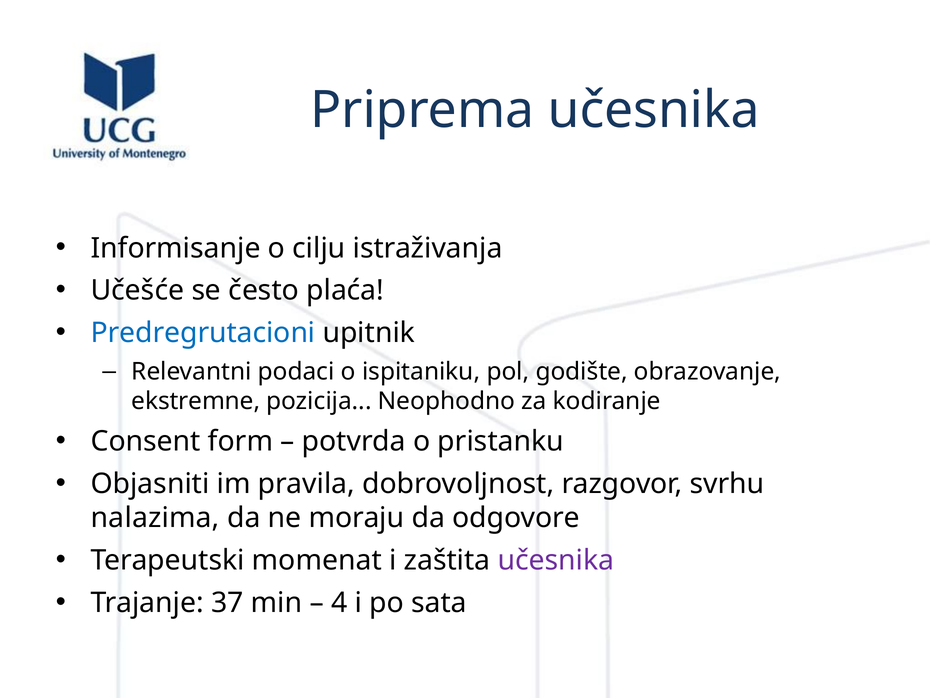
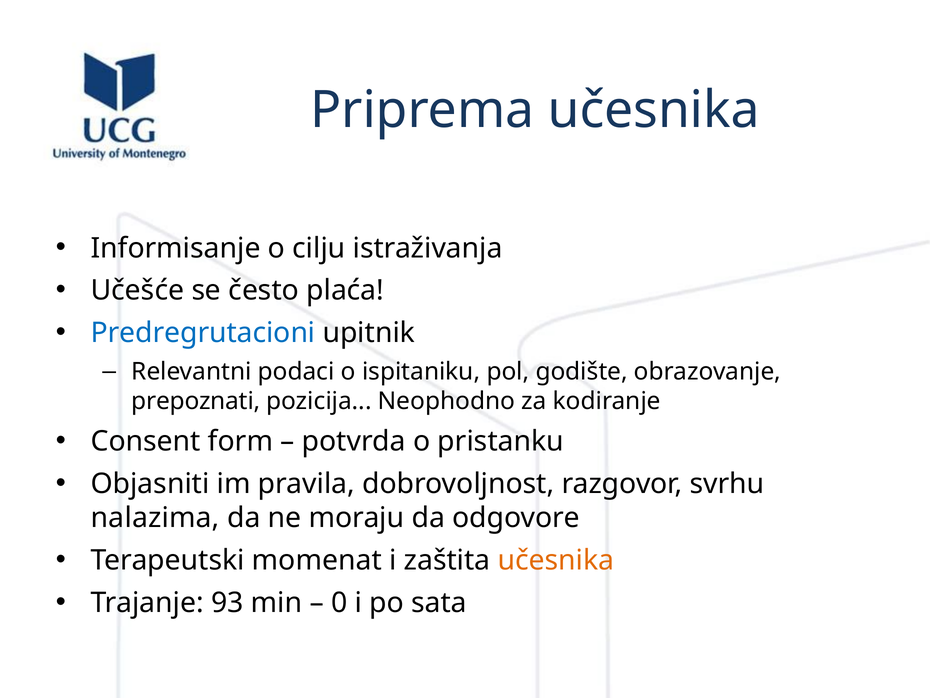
ekstremne: ekstremne -> prepoznati
učesnika at (556, 560) colour: purple -> orange
37: 37 -> 93
4: 4 -> 0
